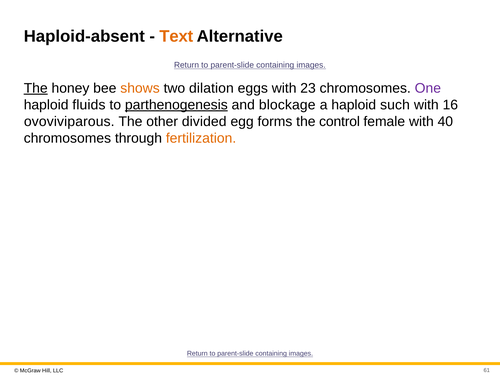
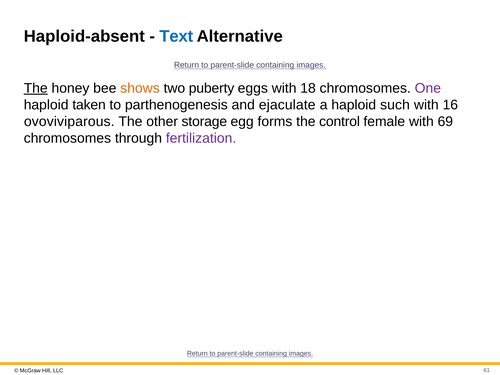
Text colour: orange -> blue
dilation: dilation -> puberty
23: 23 -> 18
fluids: fluids -> taken
parthenogenesis underline: present -> none
blockage: blockage -> ejaculate
divided: divided -> storage
40: 40 -> 69
fertilization colour: orange -> purple
